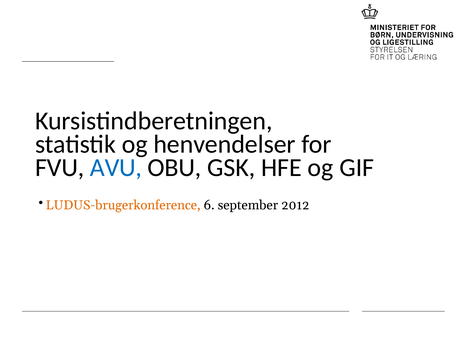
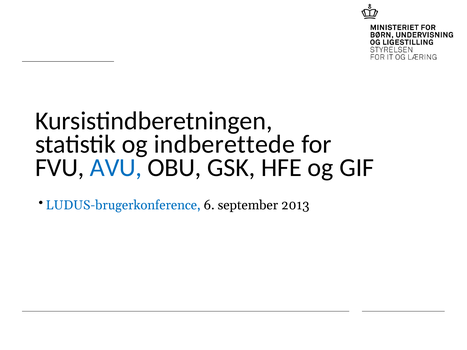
henvendelser: henvendelser -> indberettede
LUDUS-brugerkonference colour: orange -> blue
2012: 2012 -> 2013
